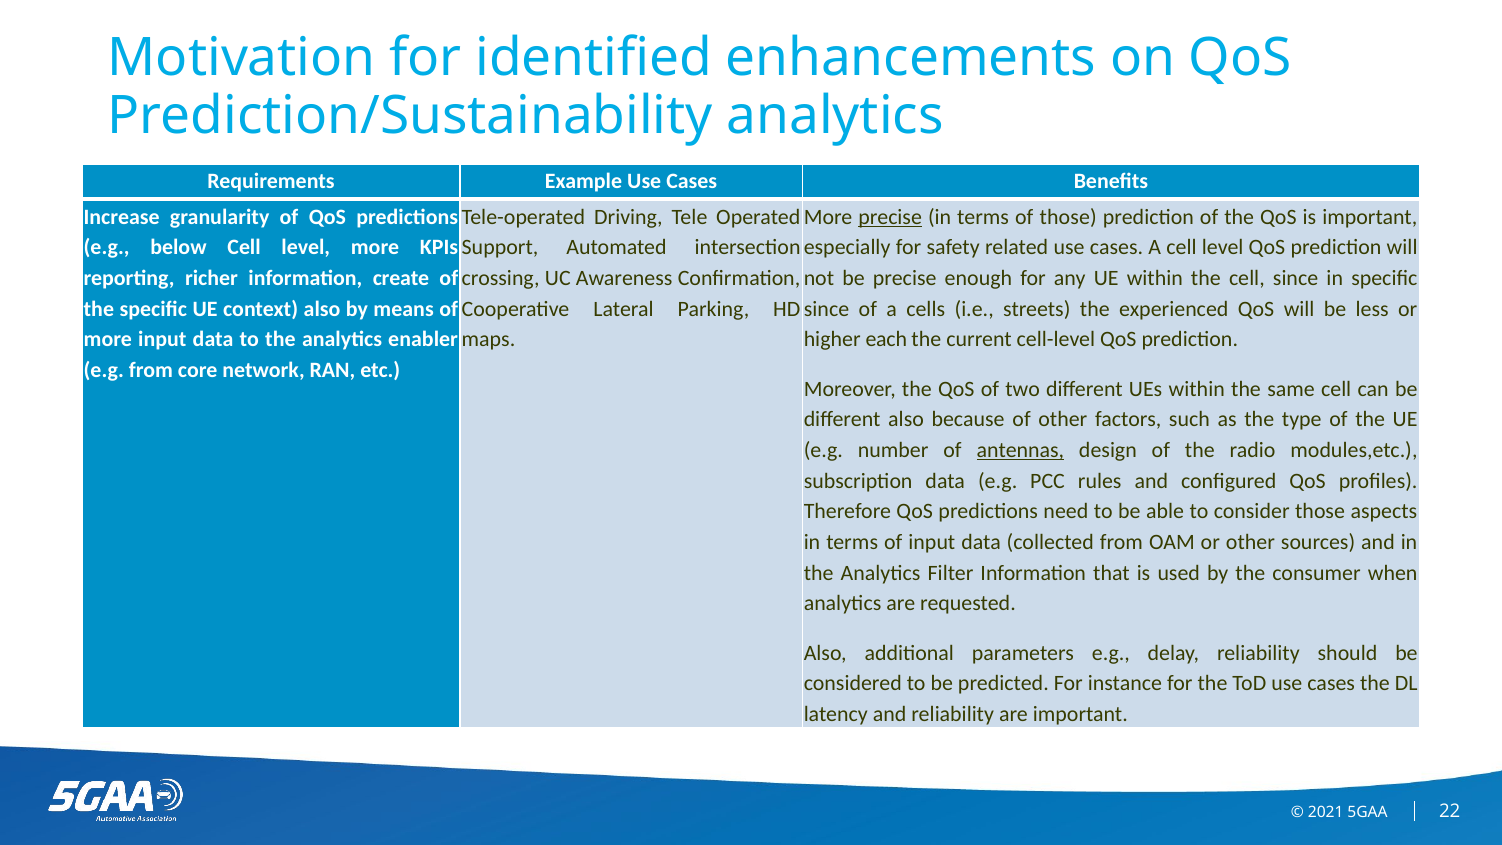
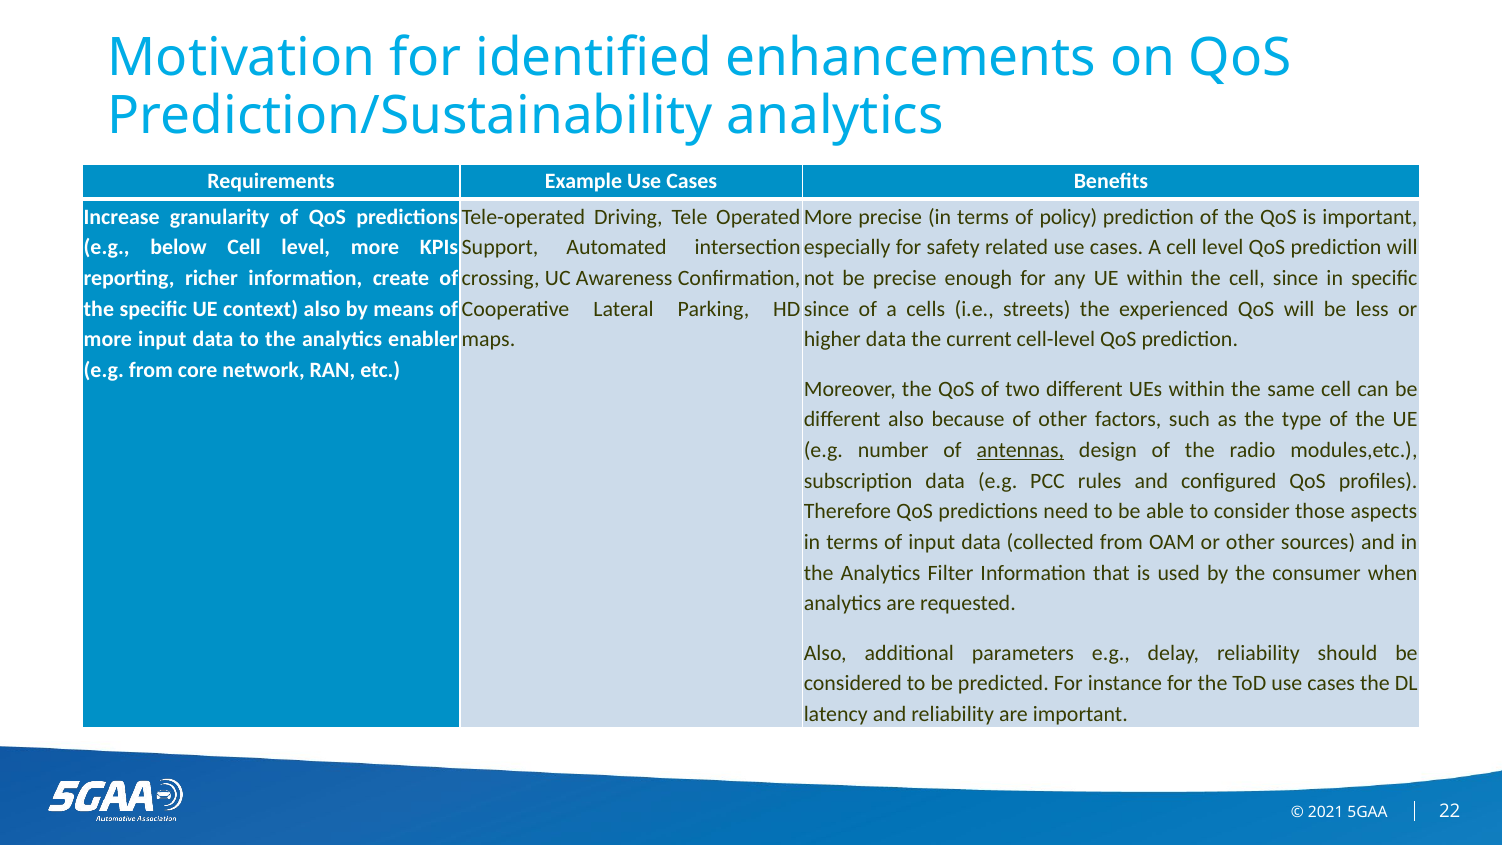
precise at (890, 217) underline: present -> none
of those: those -> policy
higher each: each -> data
